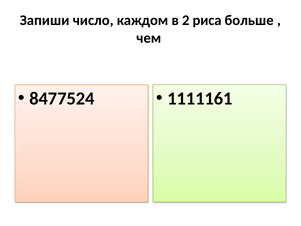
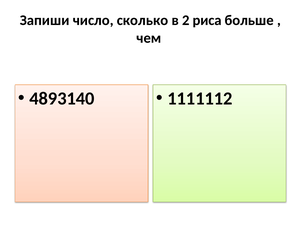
каждом: каждом -> сколько
8477524: 8477524 -> 4893140
1111161: 1111161 -> 1111112
